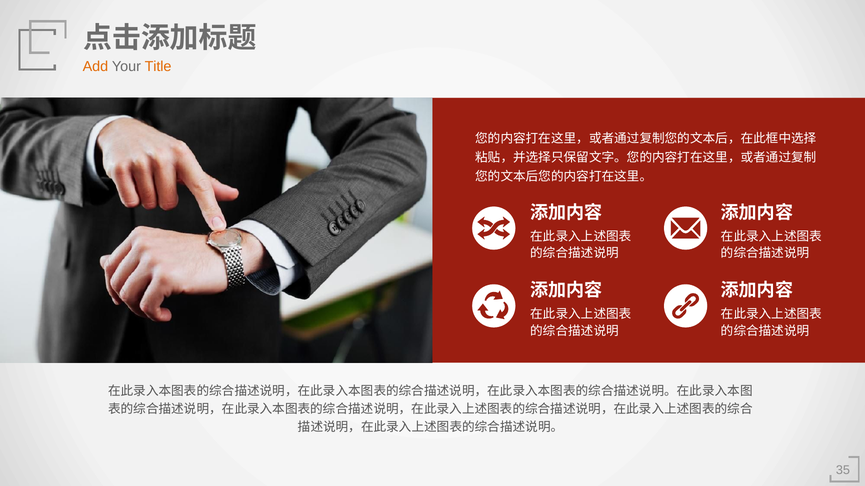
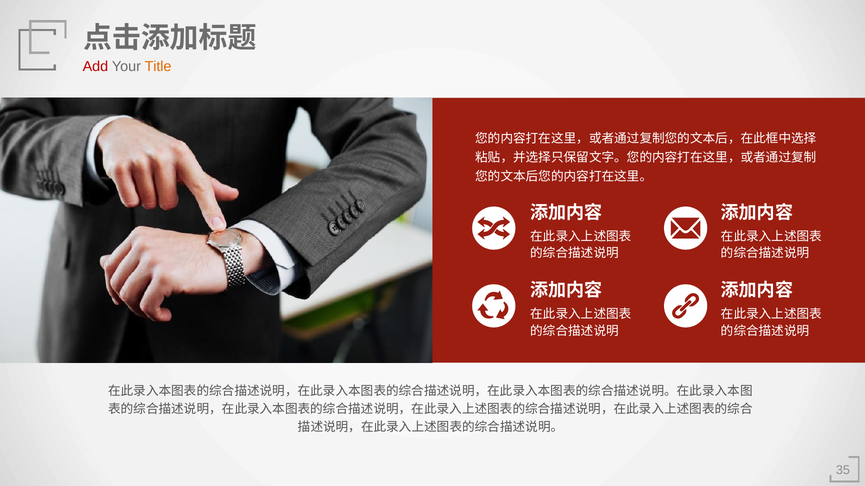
Add colour: orange -> red
